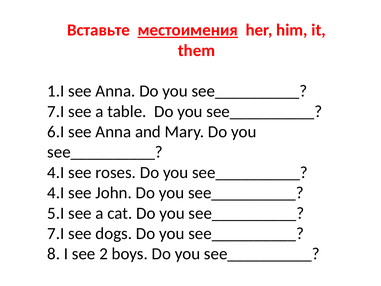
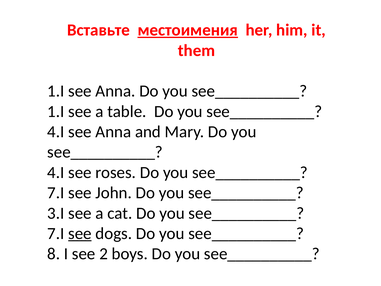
7.I at (56, 111): 7.I -> 1.I
6.I at (56, 132): 6.I -> 4.I
4.I at (56, 193): 4.I -> 7.I
5.I: 5.I -> 3.I
see at (80, 233) underline: none -> present
